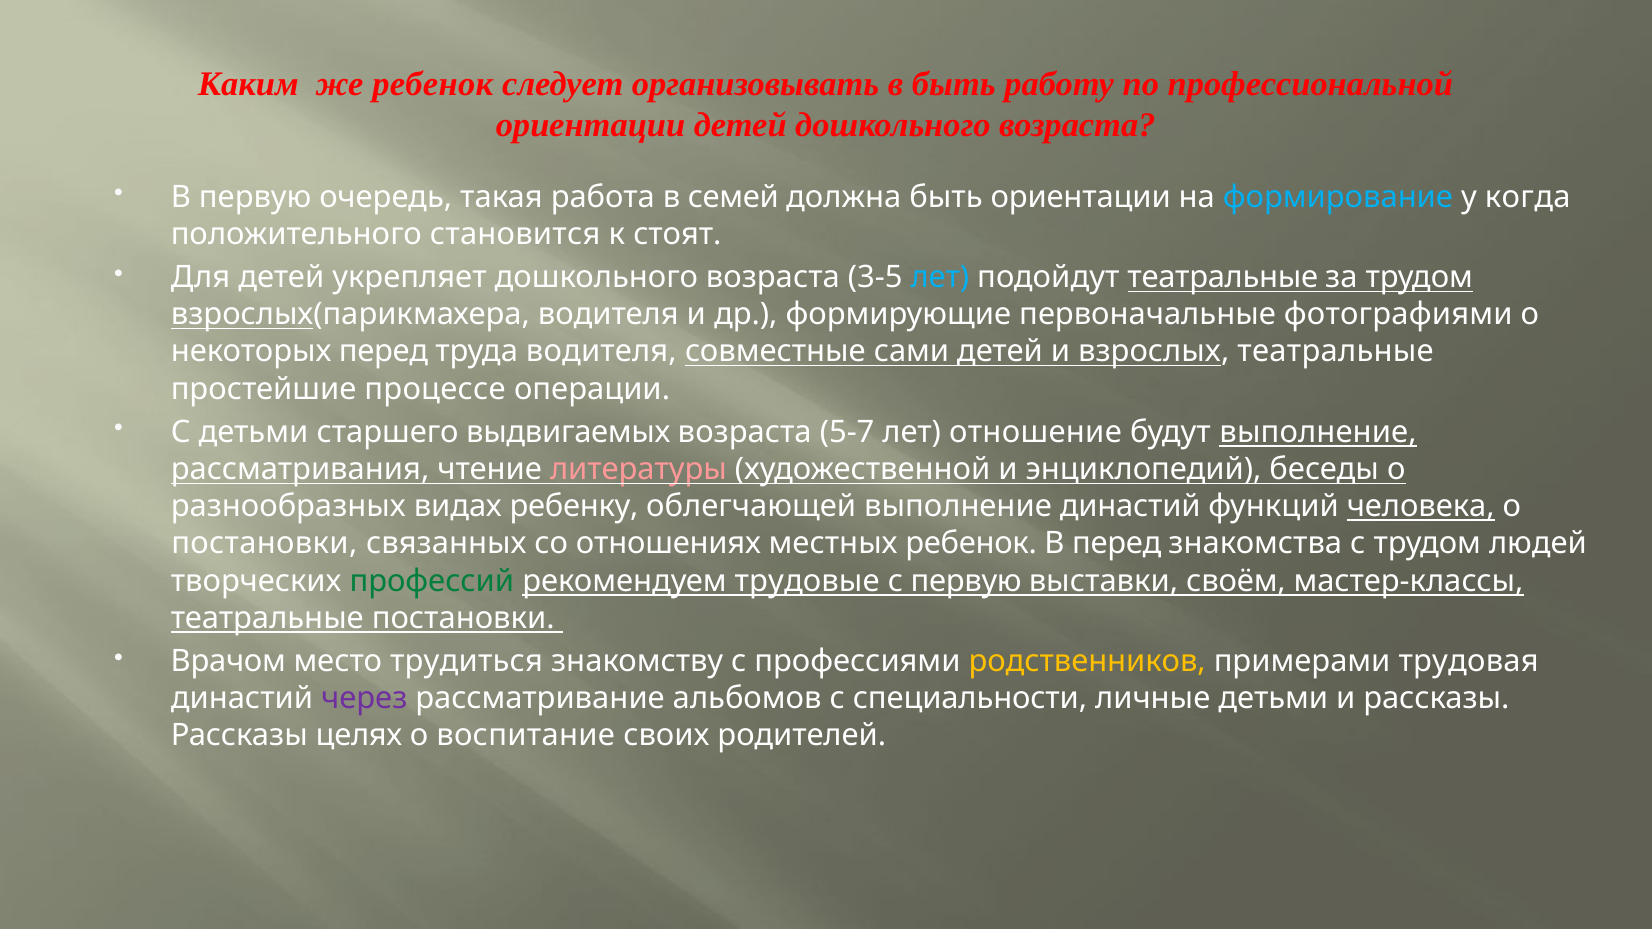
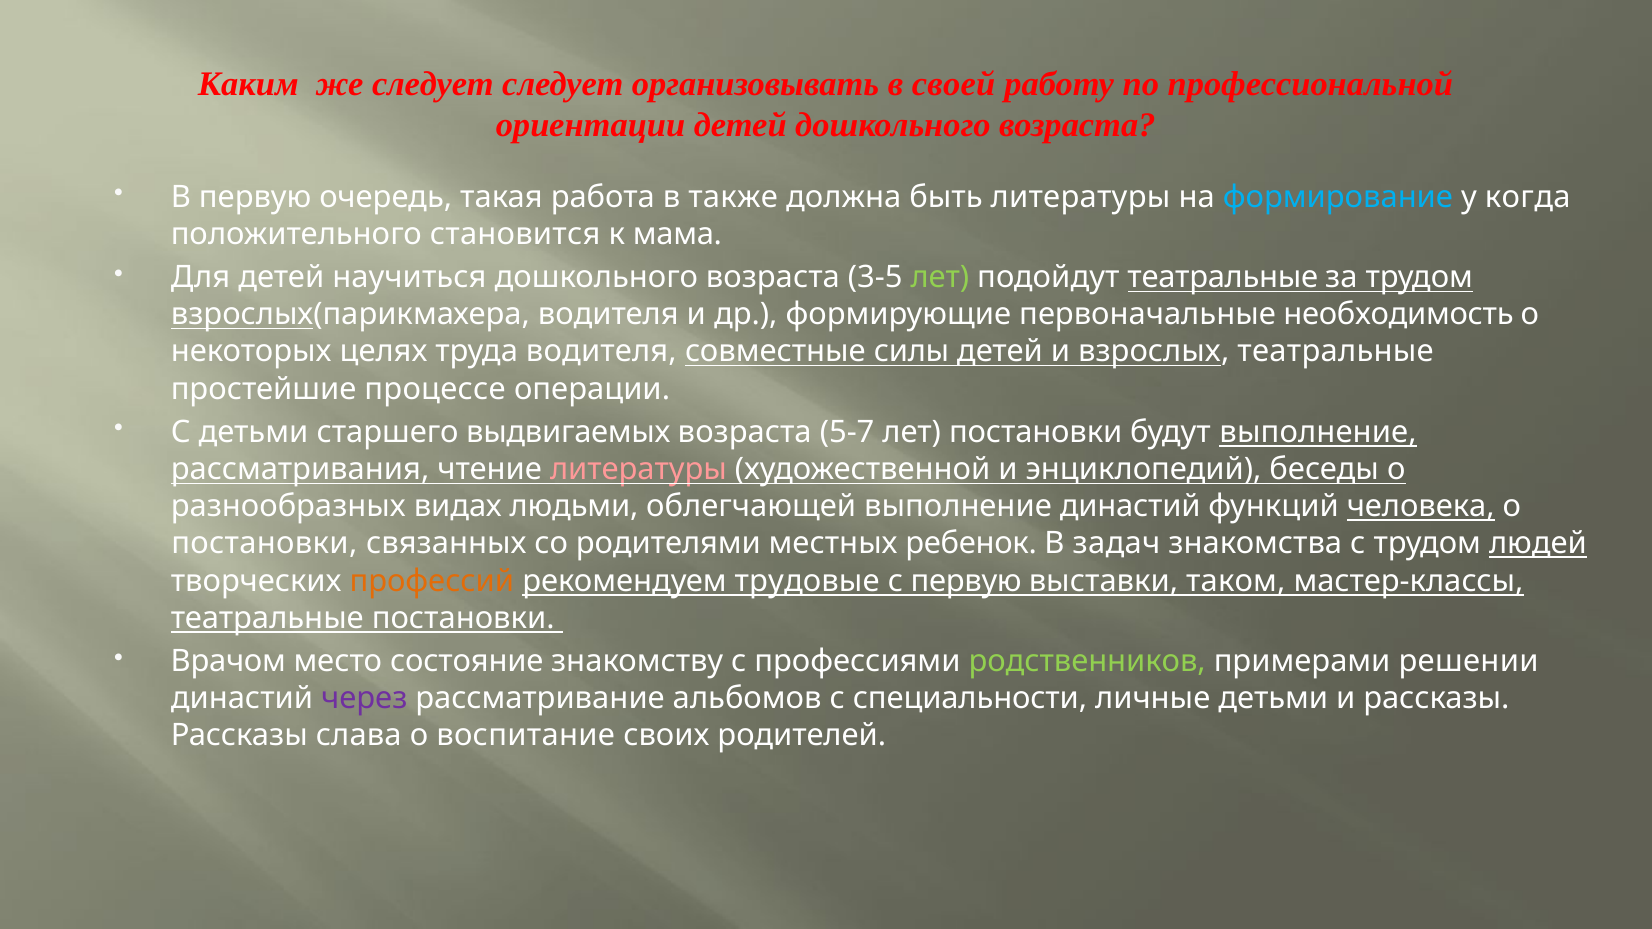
же ребенок: ребенок -> следует
в быть: быть -> своей
семей: семей -> также
быть ориентации: ориентации -> литературы
стоят: стоят -> мама
укрепляет: укрепляет -> научиться
лет at (940, 277) colour: light blue -> light green
фотографиями: фотографиями -> необходимость
некоторых перед: перед -> целях
сами: сами -> силы
лет отношение: отношение -> постановки
ребенку: ребенку -> людьми
отношениях: отношениях -> родителями
В перед: перед -> задач
людей underline: none -> present
профессий colour: green -> orange
своём: своём -> таком
трудиться: трудиться -> состояние
родственников colour: yellow -> light green
трудовая: трудовая -> решении
целях: целях -> слава
